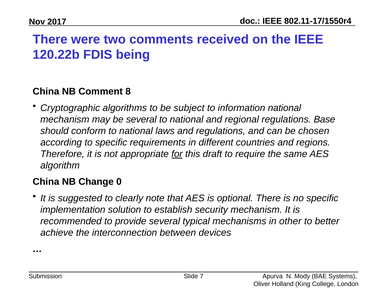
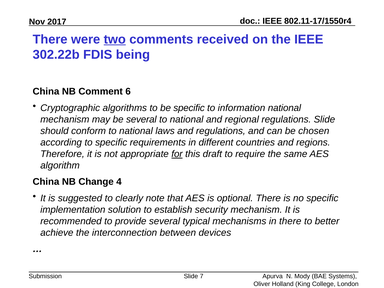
two underline: none -> present
120.22b: 120.22b -> 302.22b
8: 8 -> 6
be subject: subject -> specific
regulations Base: Base -> Slide
0: 0 -> 4
in other: other -> there
